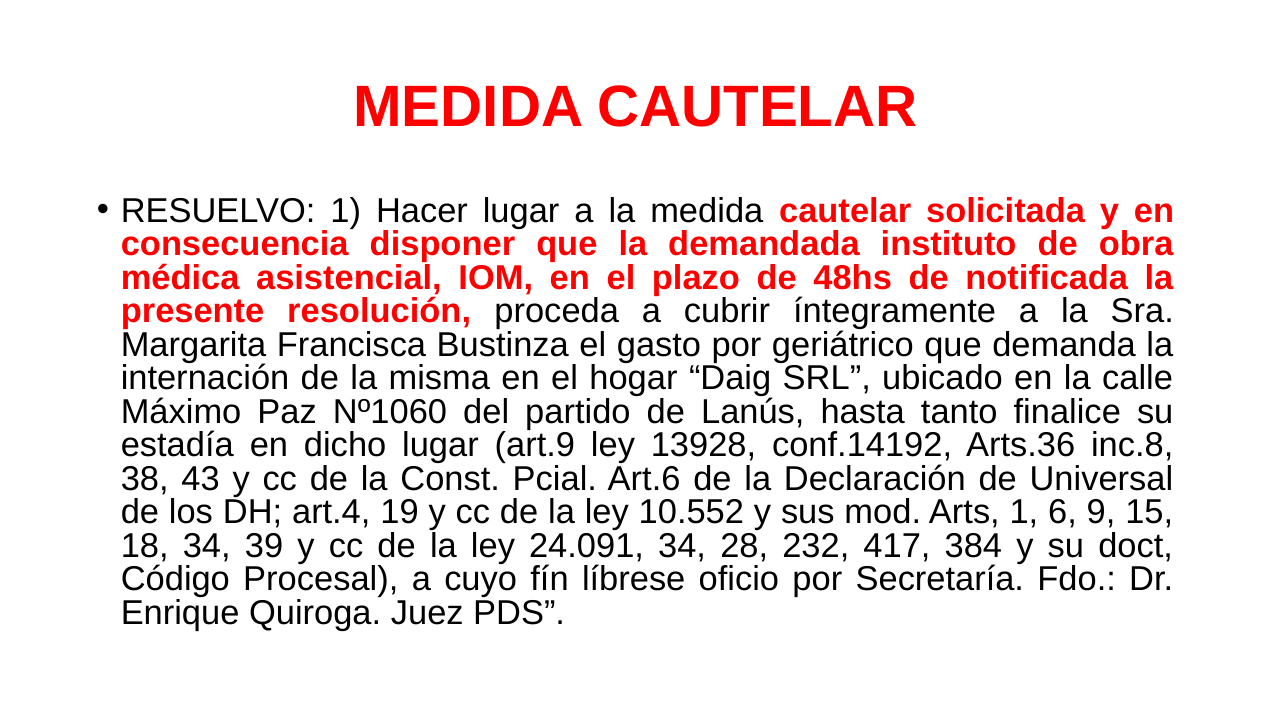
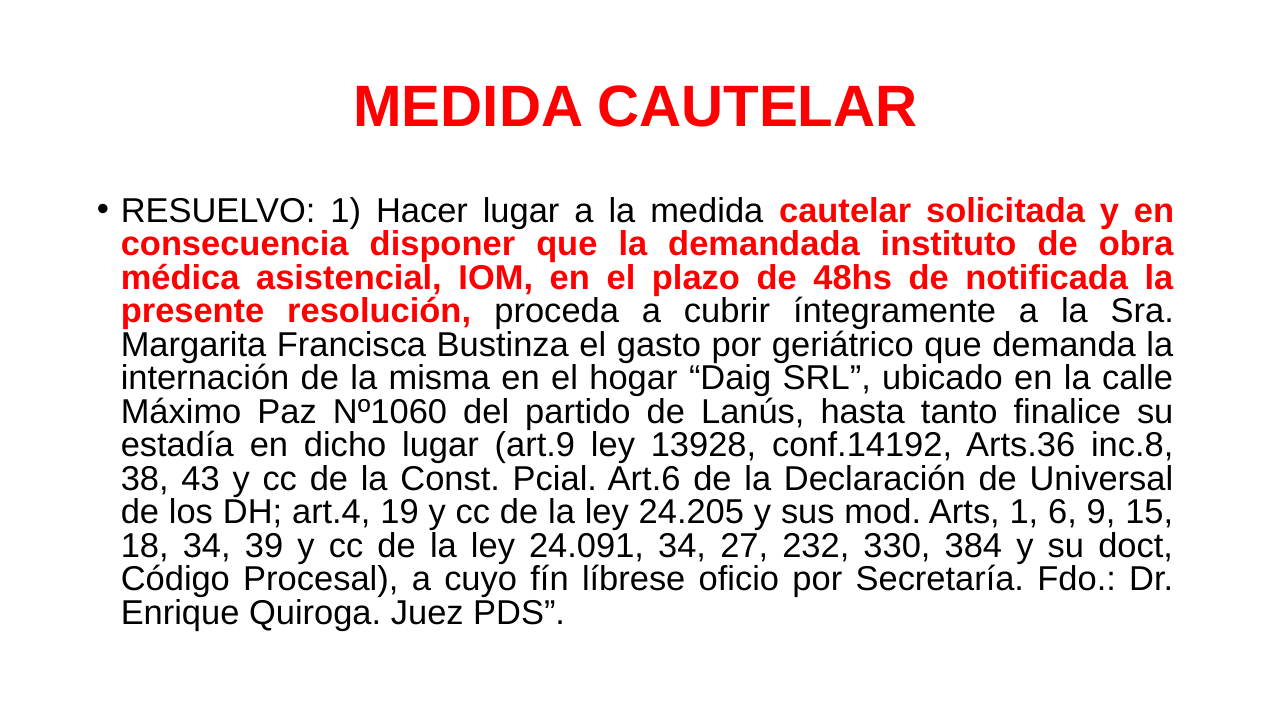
10.552: 10.552 -> 24.205
28: 28 -> 27
417: 417 -> 330
